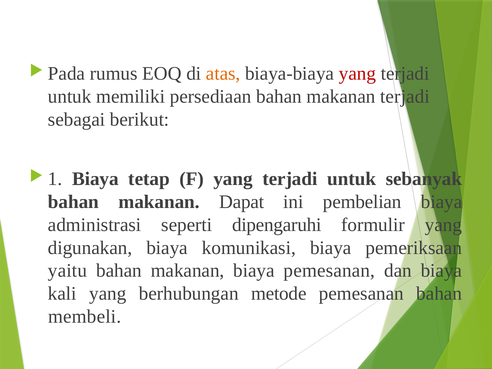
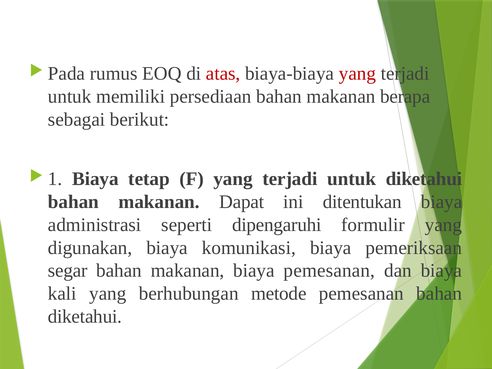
atas colour: orange -> red
makanan terjadi: terjadi -> berapa
untuk sebanyak: sebanyak -> diketahui
pembelian: pembelian -> ditentukan
yaitu: yaitu -> segar
membeli at (85, 316): membeli -> diketahui
